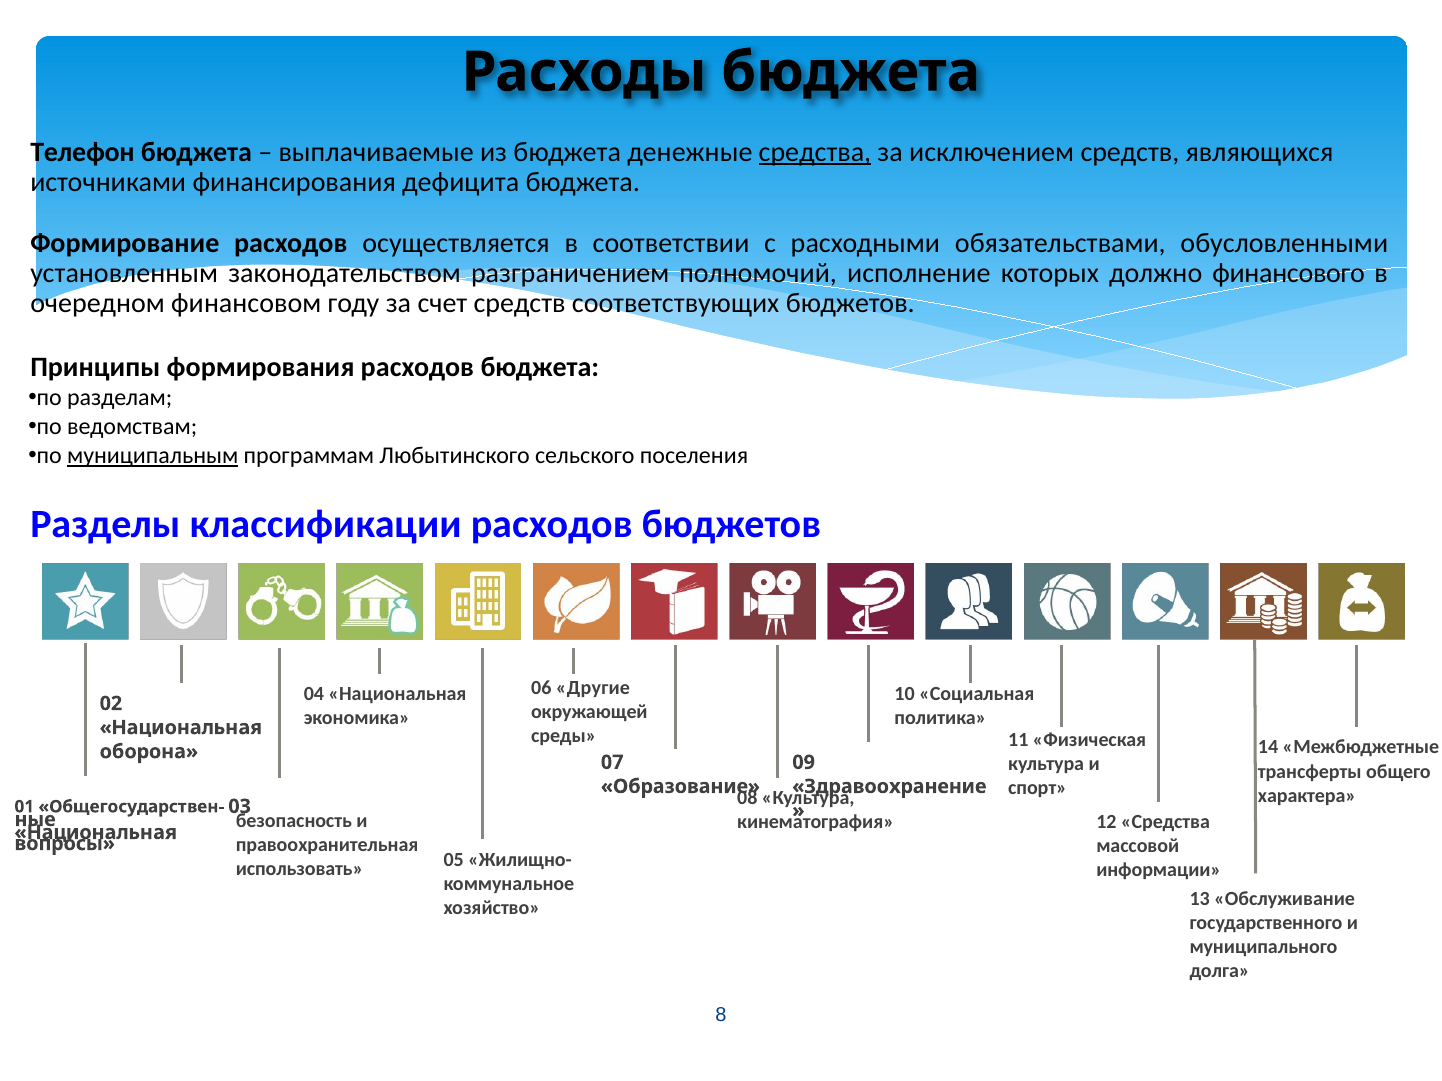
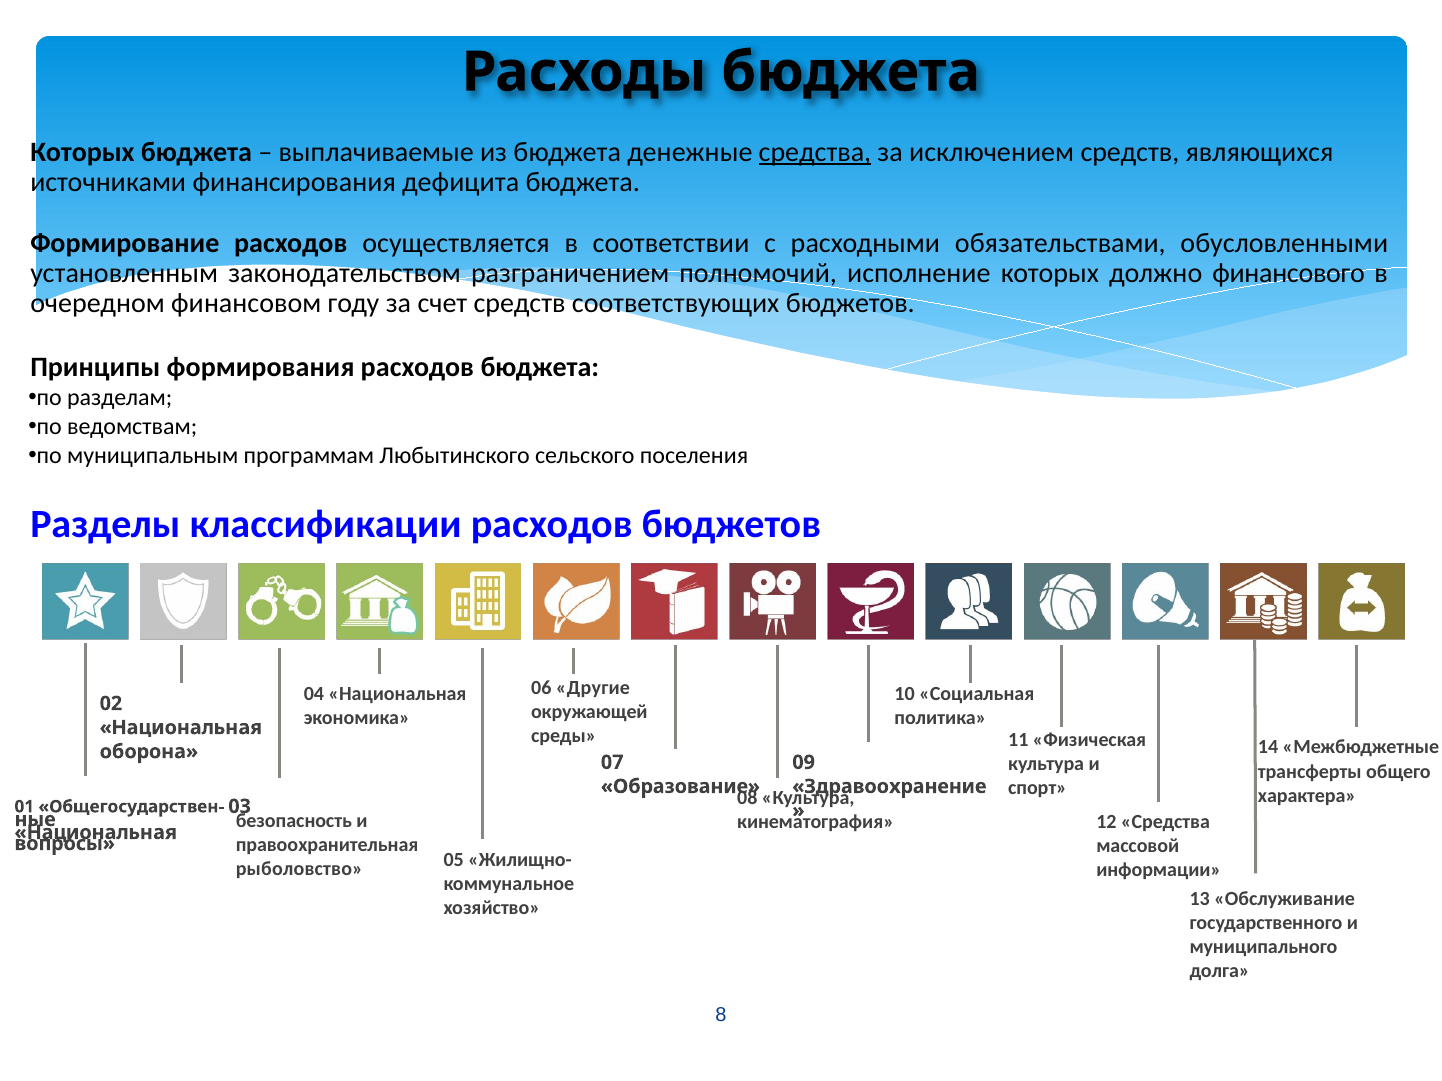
Телефон at (83, 152): Телефон -> Которых
муниципальным underline: present -> none
использовать: использовать -> рыболовство
